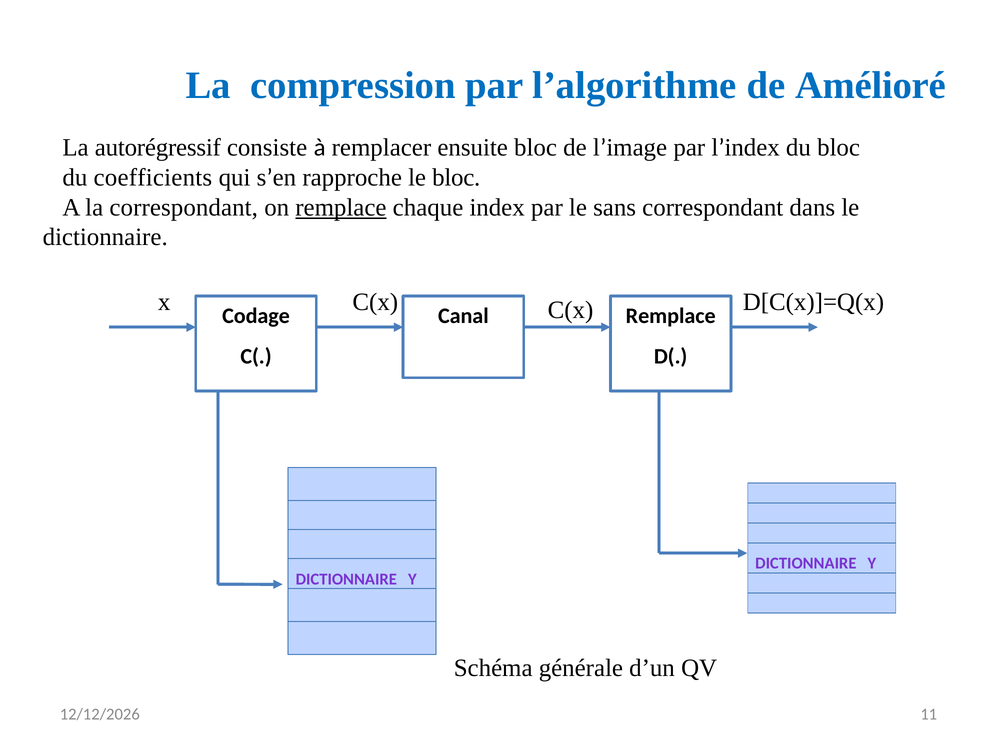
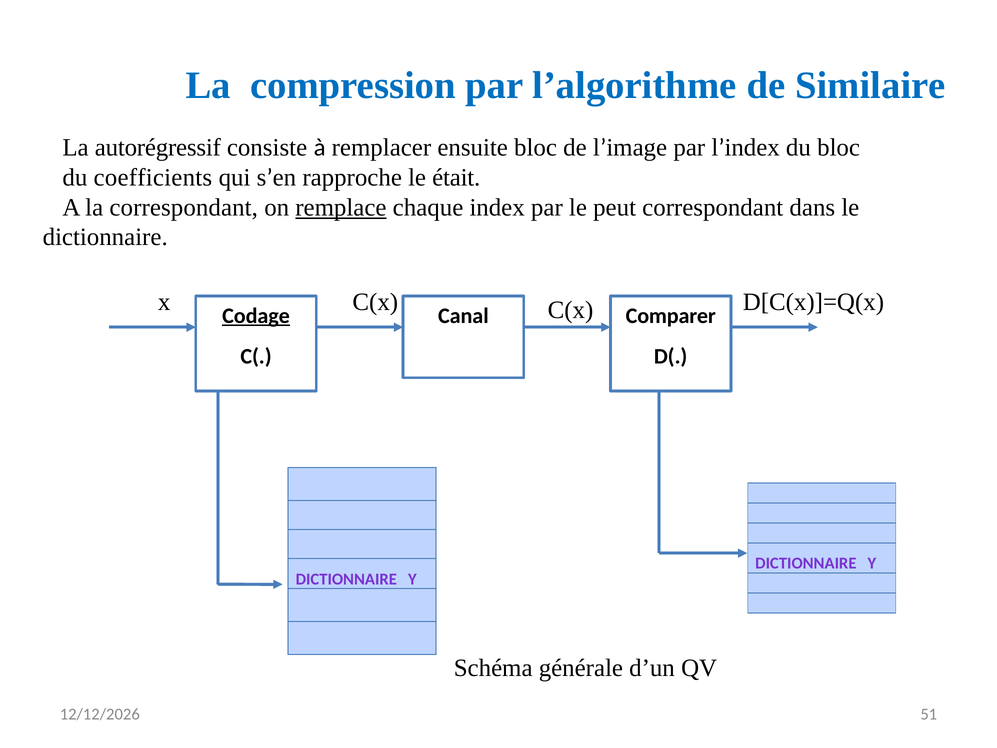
Amélioré: Amélioré -> Similaire
le bloc: bloc -> était
sans: sans -> peut
Codage underline: none -> present
Canal Remplace: Remplace -> Comparer
11: 11 -> 51
